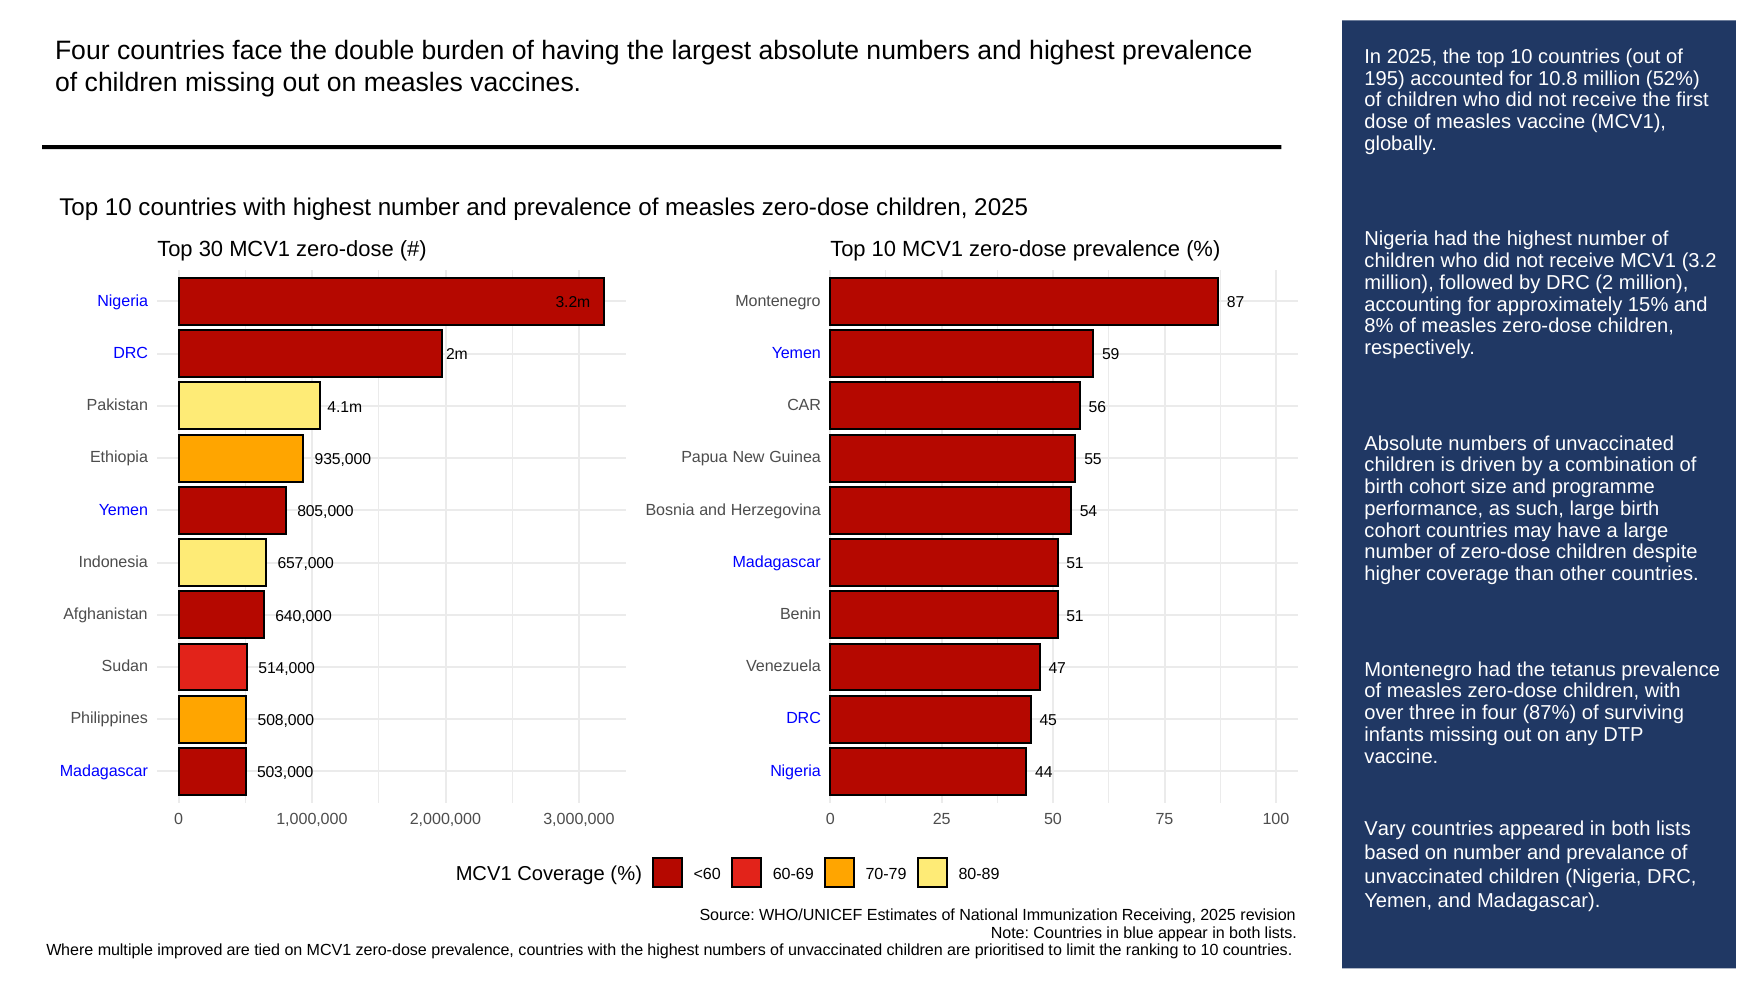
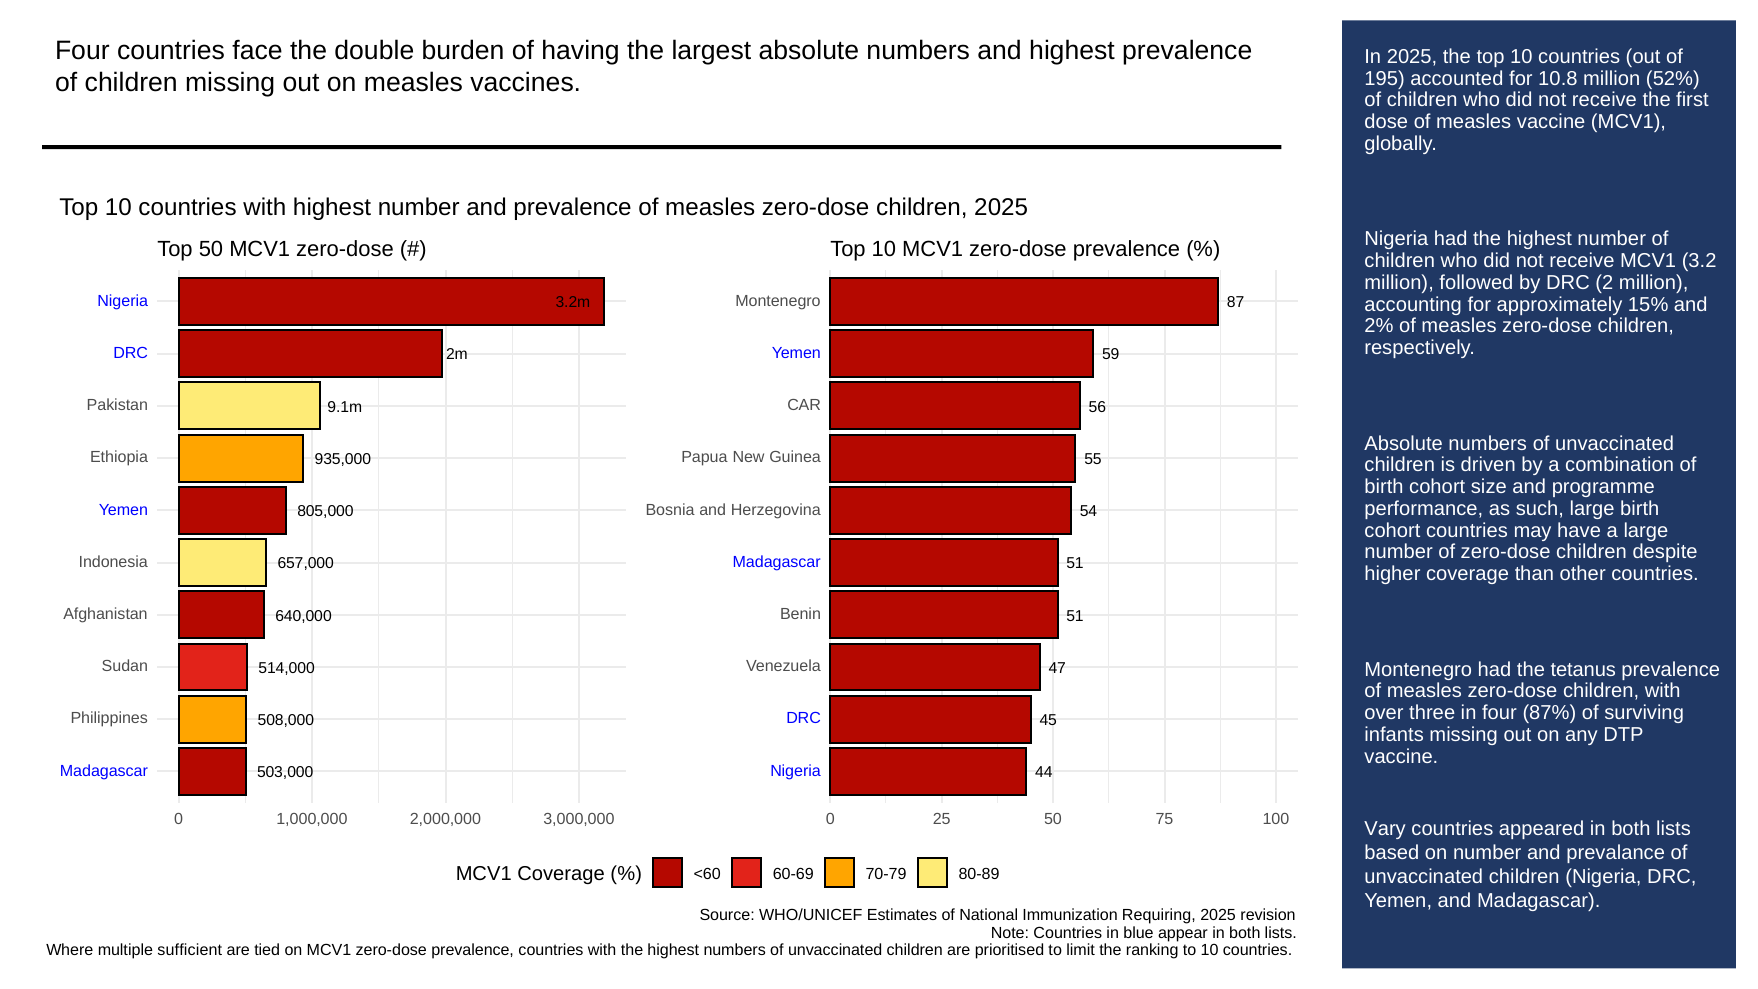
Top 30: 30 -> 50
8%: 8% -> 2%
4.1m: 4.1m -> 9.1m
Receiving: Receiving -> Requiring
improved: improved -> sufficient
